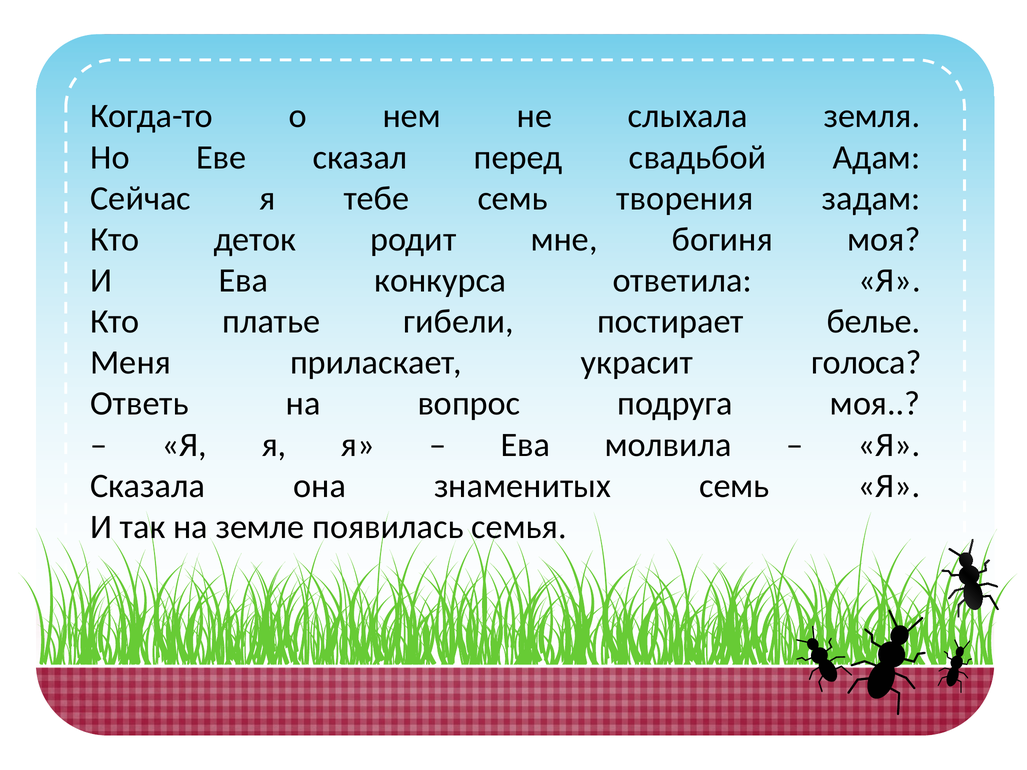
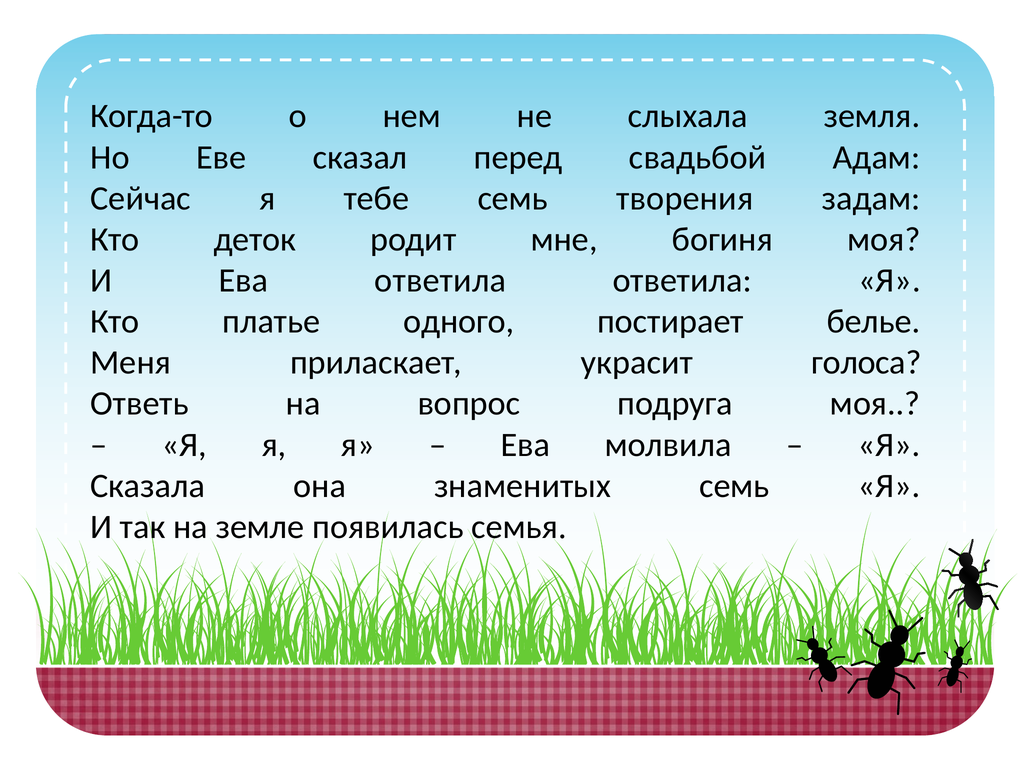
Ева конкурса: конкурса -> ответила
гибели: гибели -> одного
